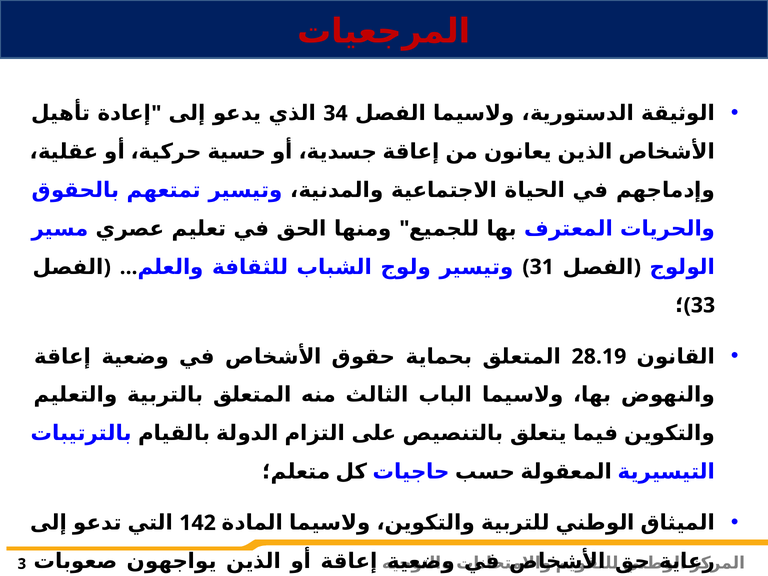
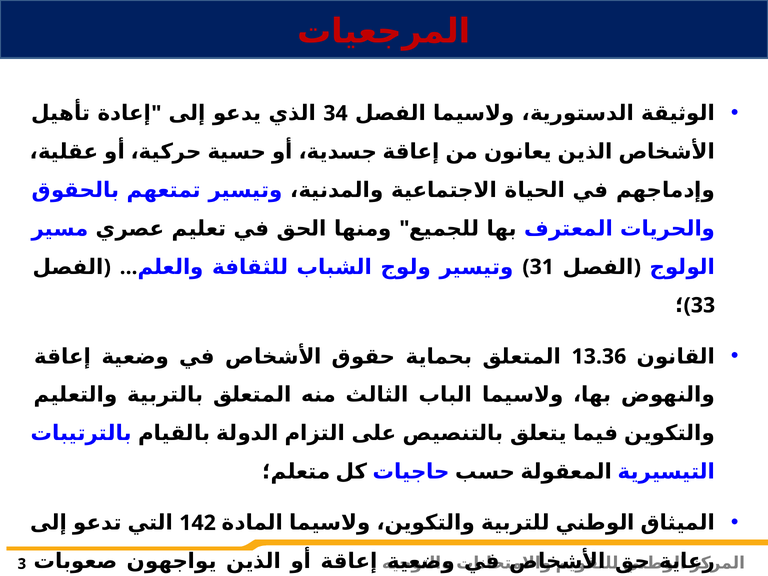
28.19: 28.19 -> 13.36
